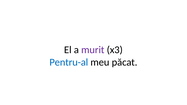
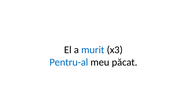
murit colour: purple -> blue
